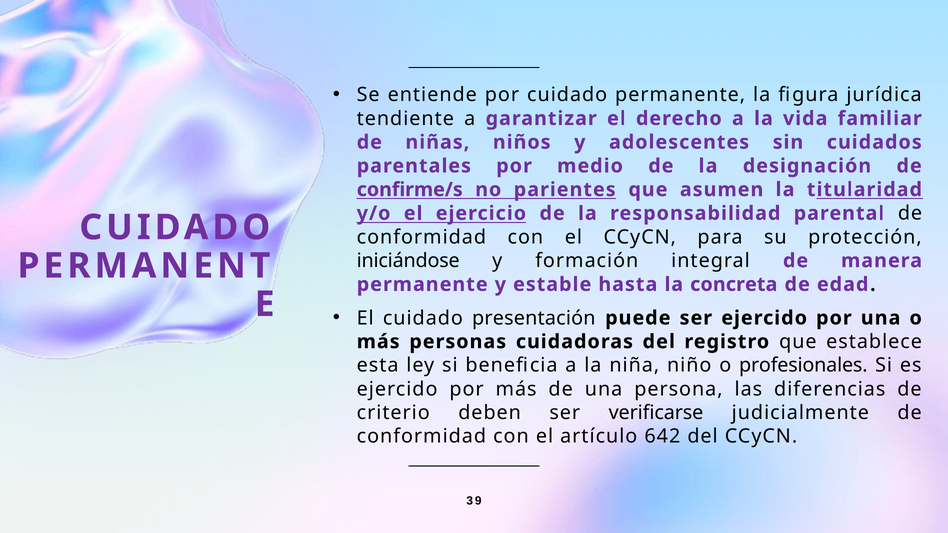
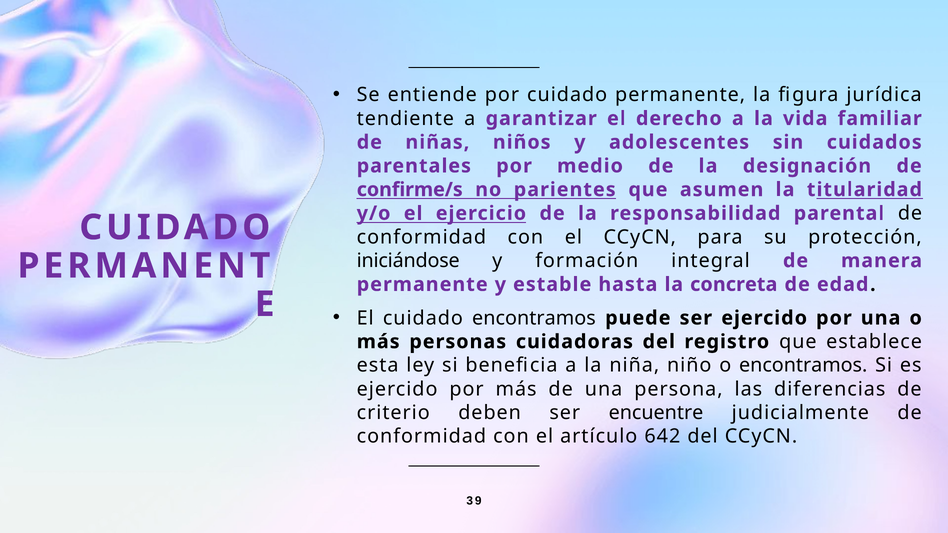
cuidado presentación: presentación -> encontramos
o profesionales: profesionales -> encontramos
verificarse: verificarse -> encuentre
